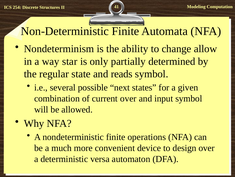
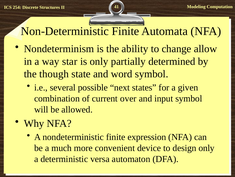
regular: regular -> though
reads: reads -> word
operations: operations -> expression
design over: over -> only
